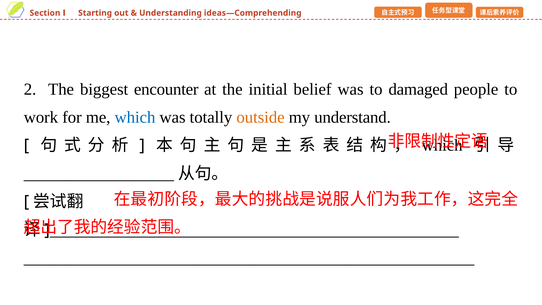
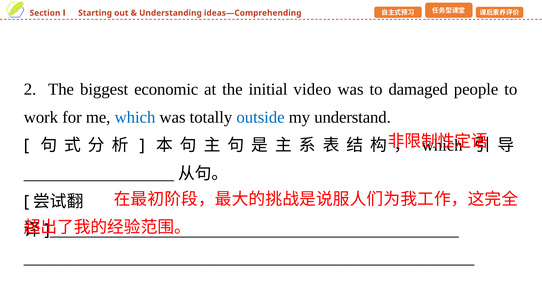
encounter: encounter -> economic
belief: belief -> video
outside colour: orange -> blue
